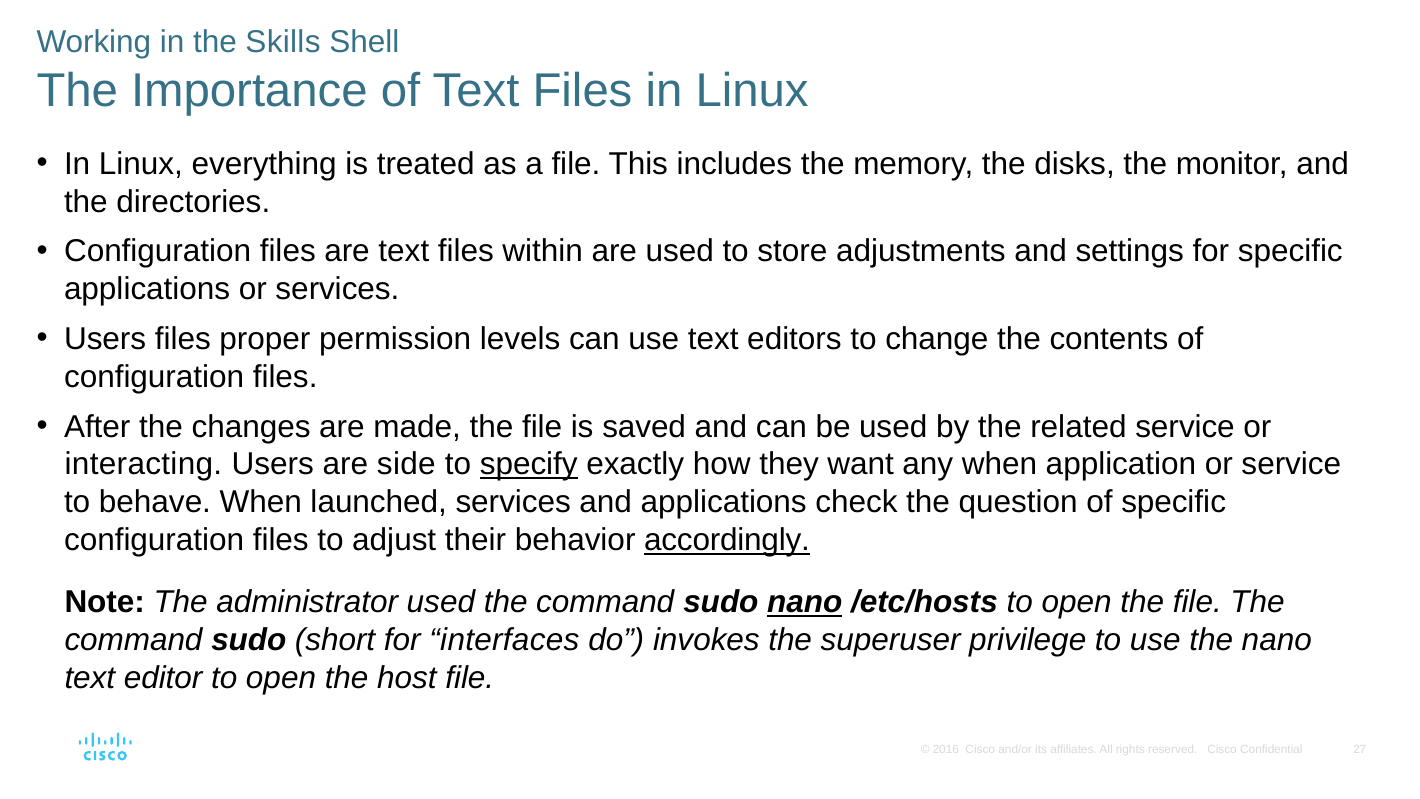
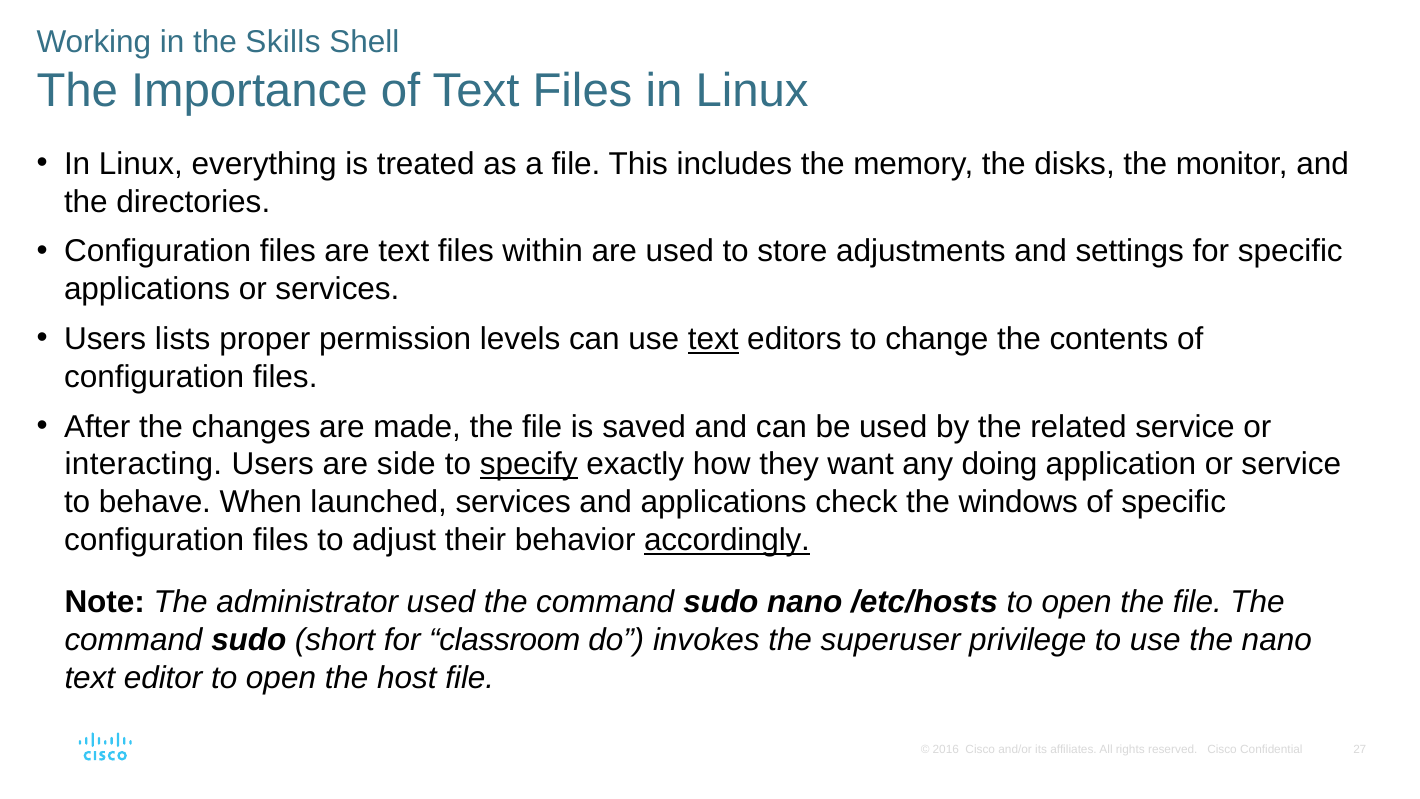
Users files: files -> lists
text at (713, 339) underline: none -> present
any when: when -> doing
question: question -> windows
nano at (805, 602) underline: present -> none
interfaces: interfaces -> classroom
